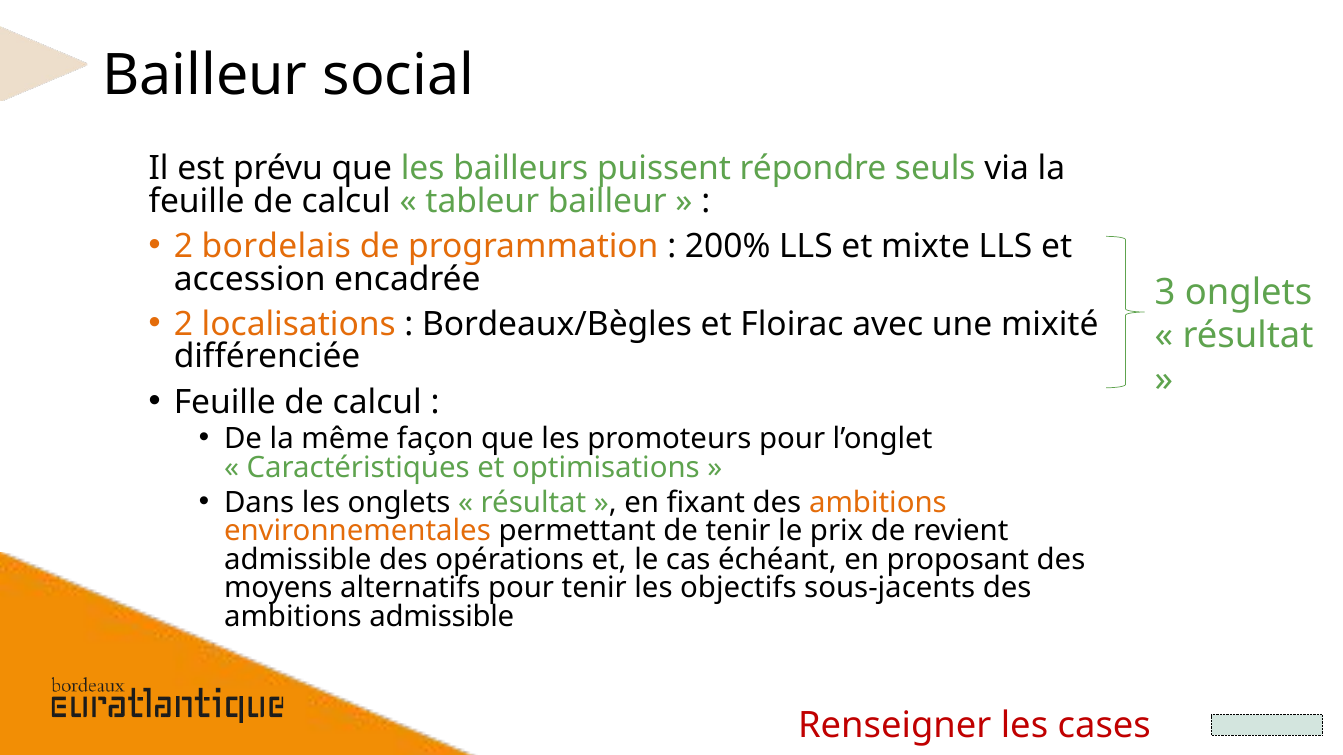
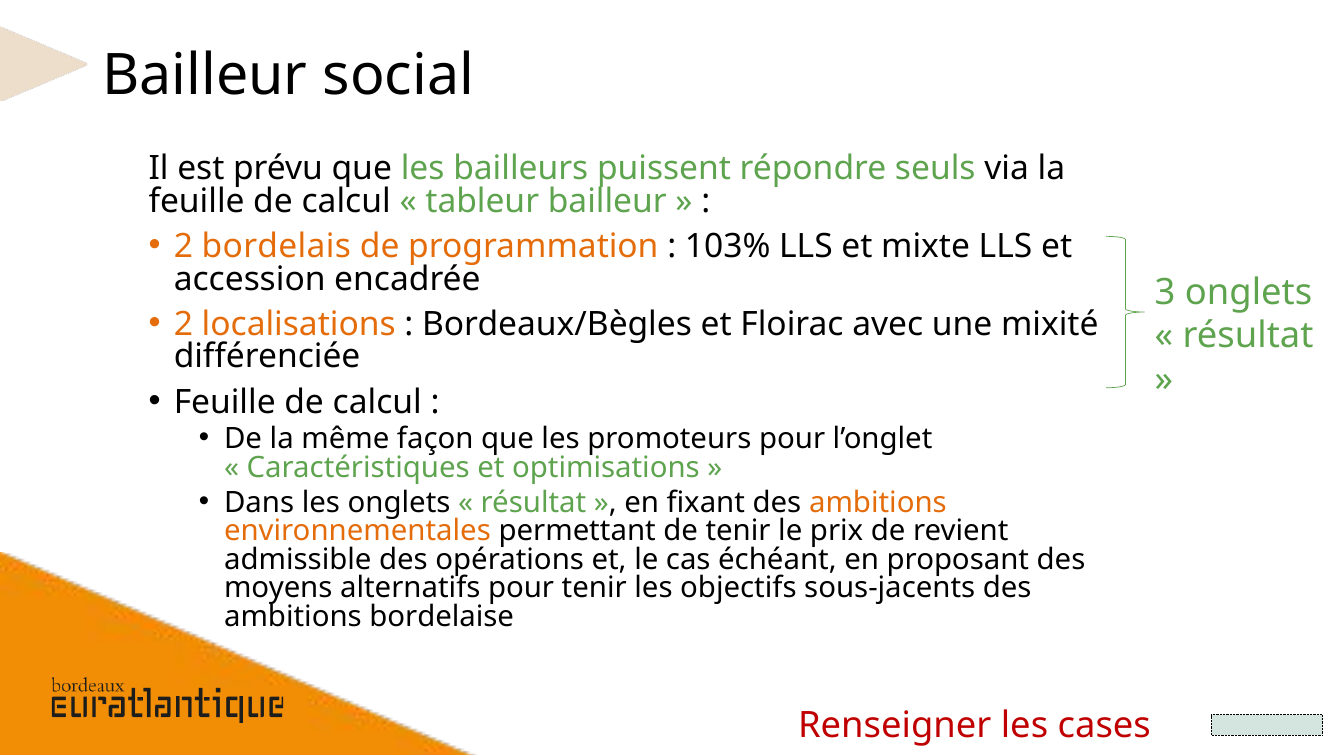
200%: 200% -> 103%
ambitions admissible: admissible -> bordelaise
